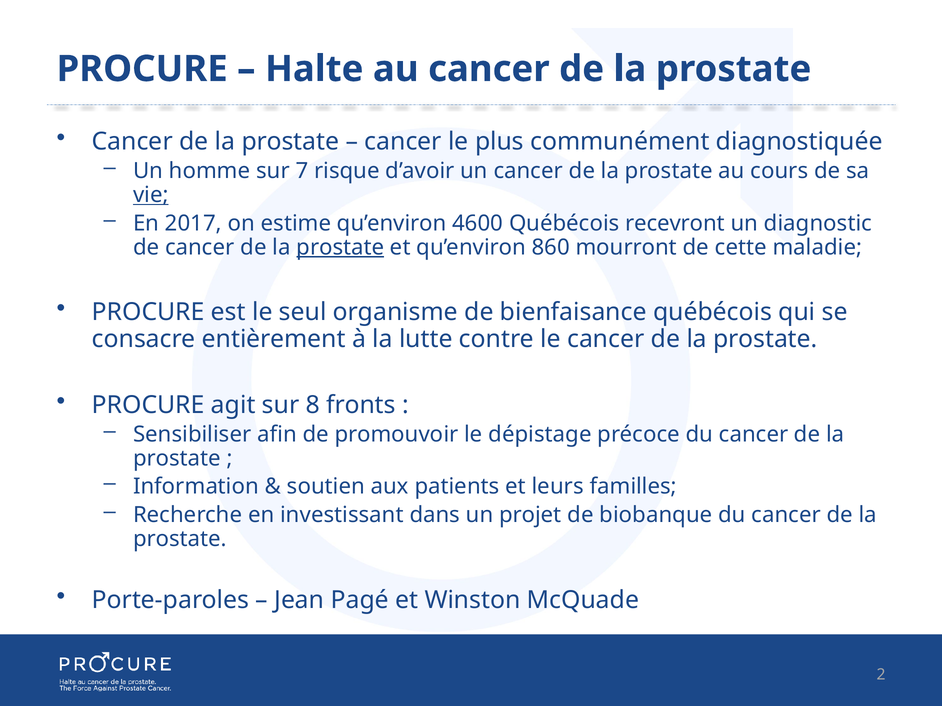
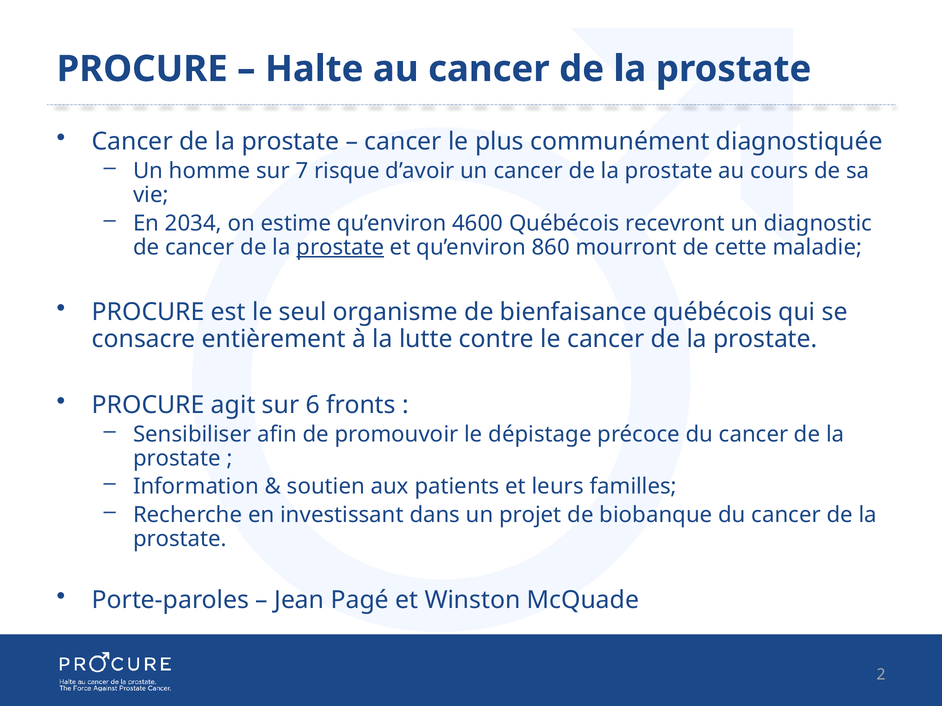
vie underline: present -> none
2017: 2017 -> 2034
8: 8 -> 6
